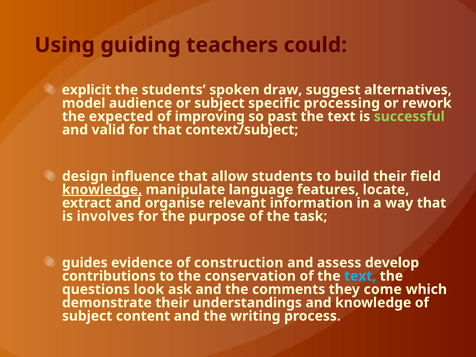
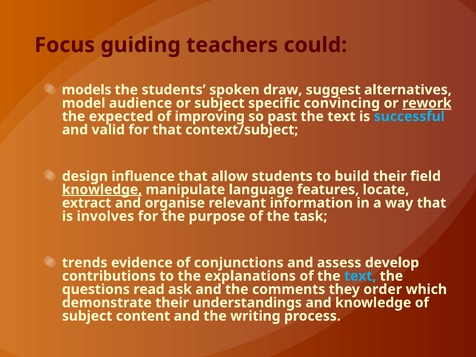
Using: Using -> Focus
explicit: explicit -> models
processing: processing -> convincing
rework underline: none -> present
successful colour: light green -> light blue
guides: guides -> trends
construction: construction -> conjunctions
conservation: conservation -> explanations
look: look -> read
come: come -> order
